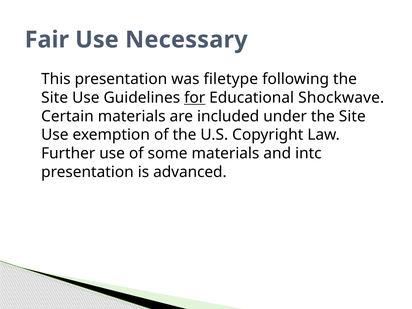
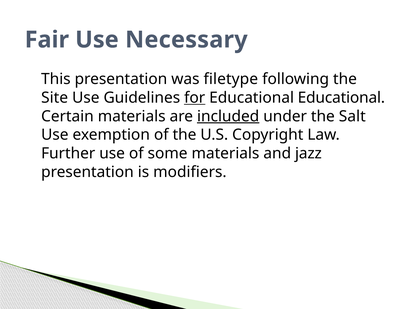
Educational Shockwave: Shockwave -> Educational
included underline: none -> present
under the Site: Site -> Salt
intc: intc -> jazz
advanced: advanced -> modifiers
